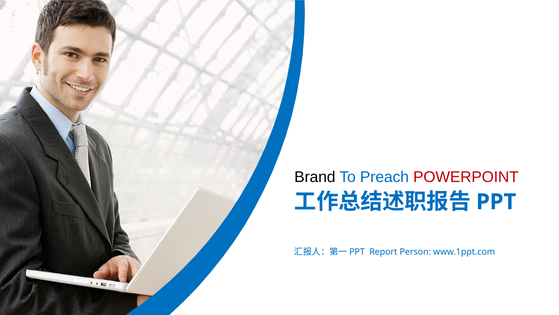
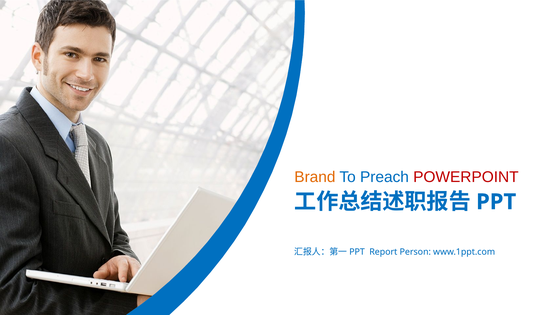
Brand colour: black -> orange
